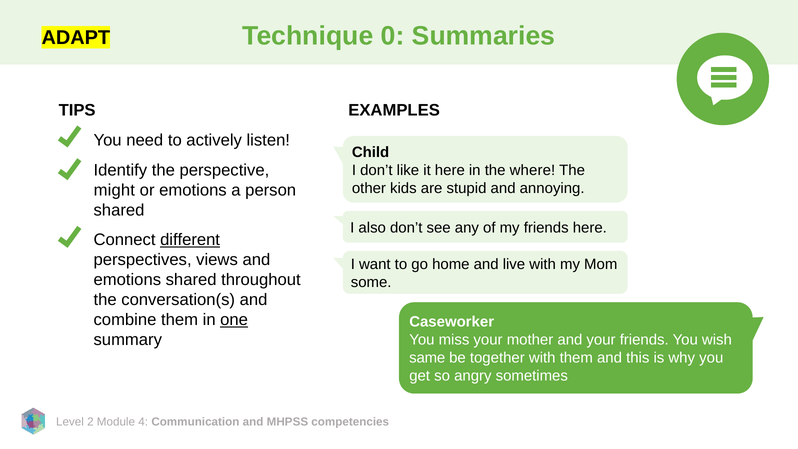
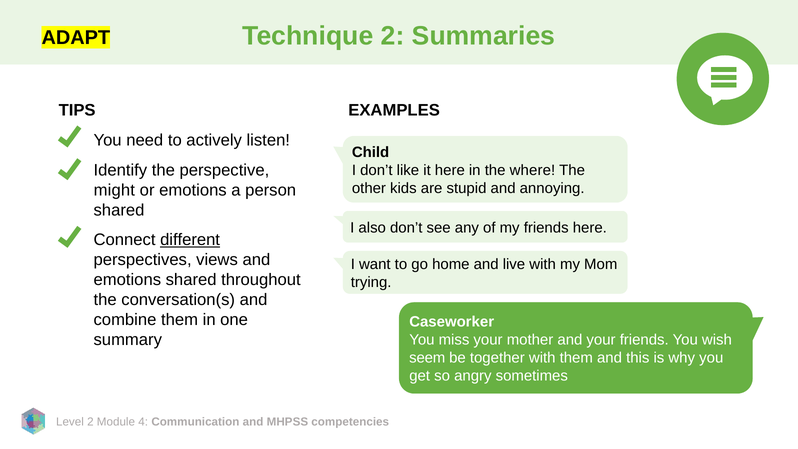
Technique 0: 0 -> 2
some: some -> trying
one underline: present -> none
same: same -> seem
